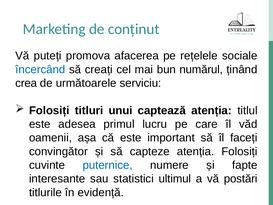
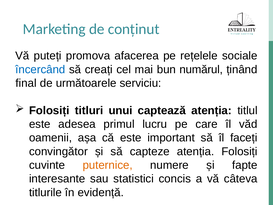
crea: crea -> final
puternice colour: blue -> orange
ultimul: ultimul -> concis
postări: postări -> câteva
